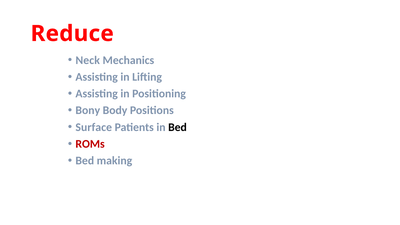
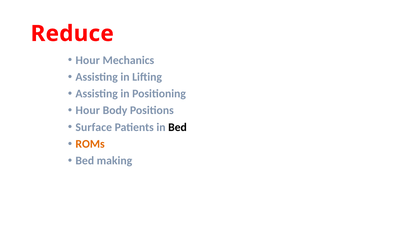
Neck at (88, 60): Neck -> Hour
Bony at (88, 110): Bony -> Hour
ROMs colour: red -> orange
